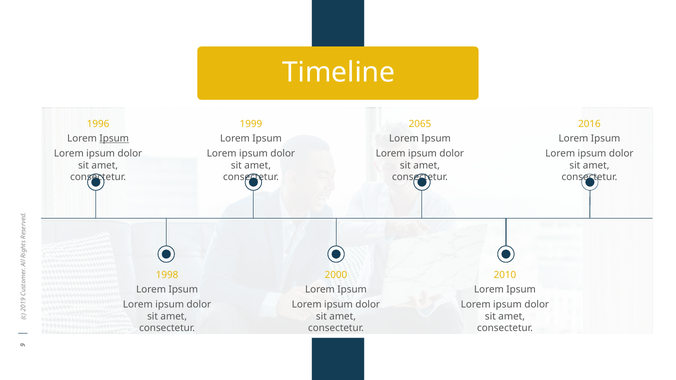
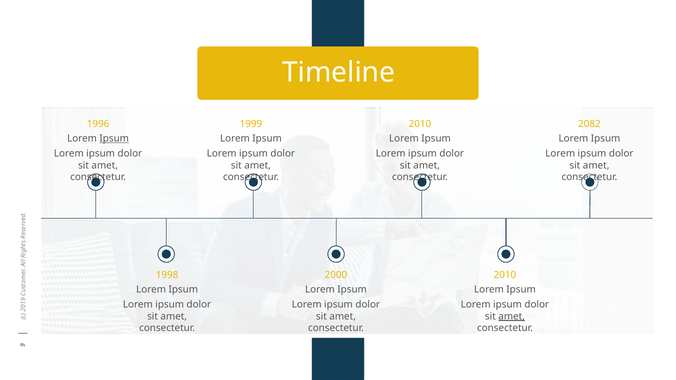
2065 at (420, 124): 2065 -> 2010
2016: 2016 -> 2082
amet at (512, 317) underline: none -> present
